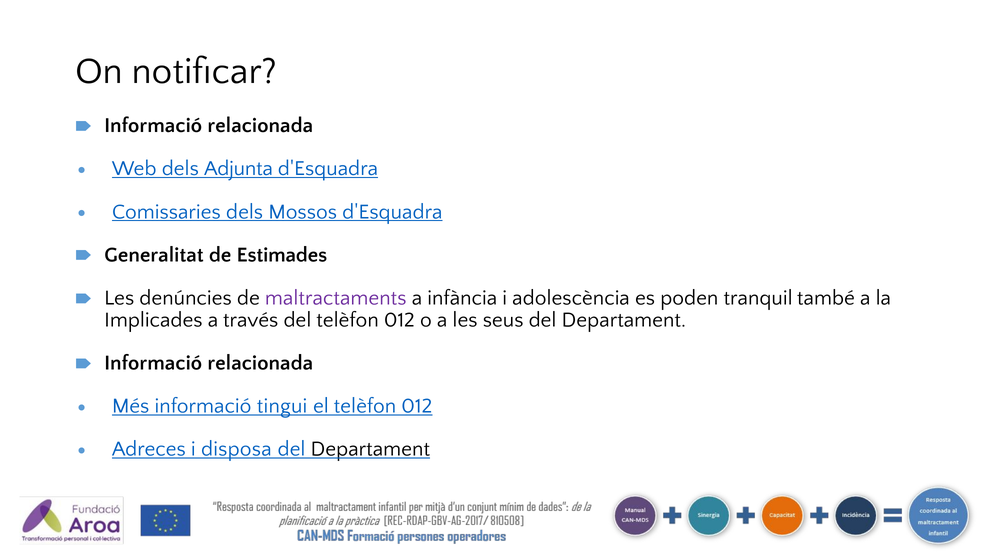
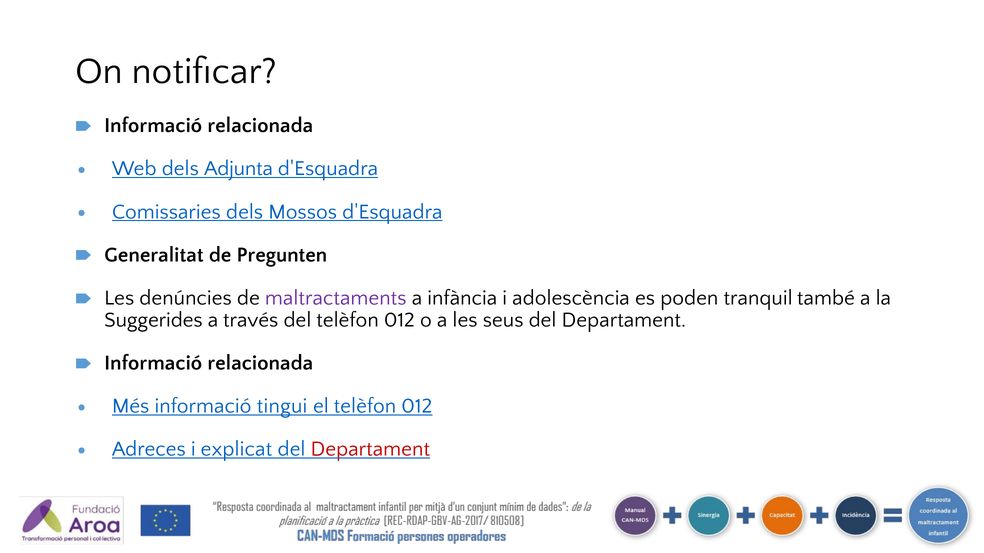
Estimades: Estimades -> Pregunten
Implicades: Implicades -> Suggerides
disposa: disposa -> explicat
Departament at (370, 449) colour: black -> red
